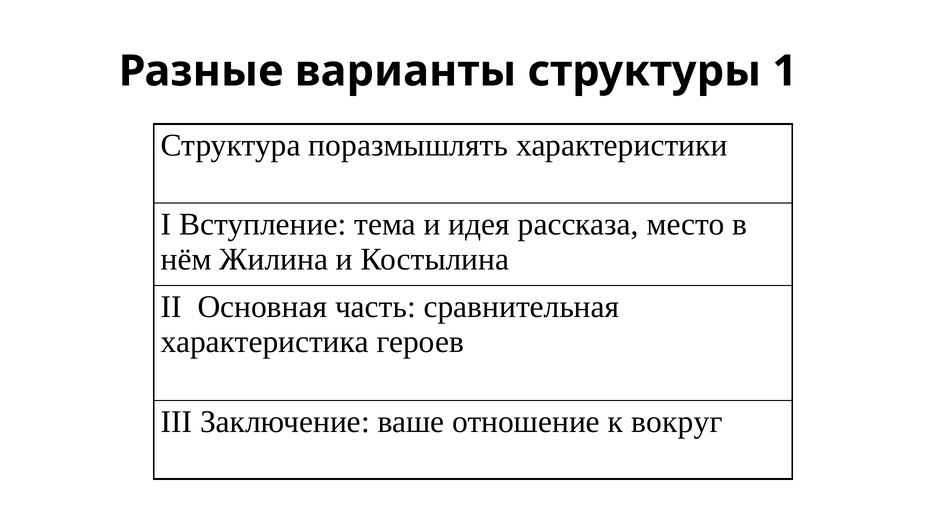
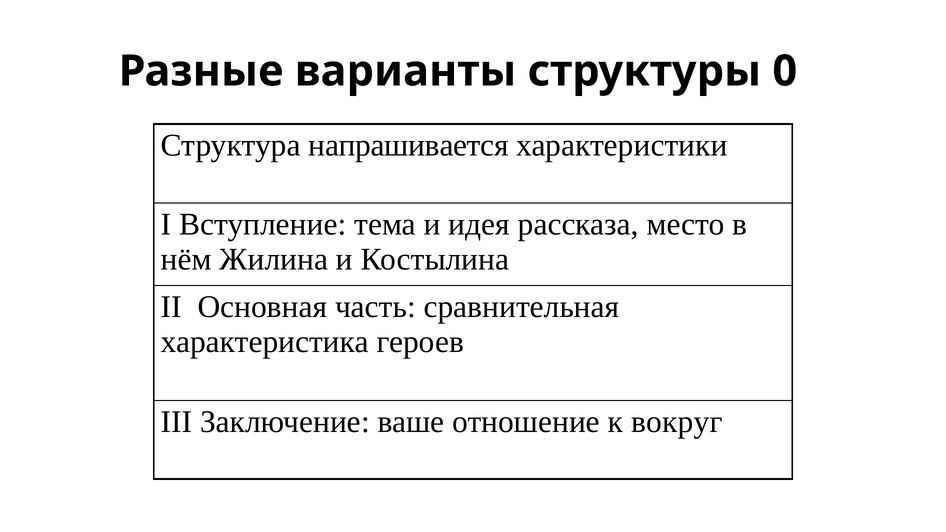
1: 1 -> 0
поразмышлять: поразмышлять -> напрашивается
